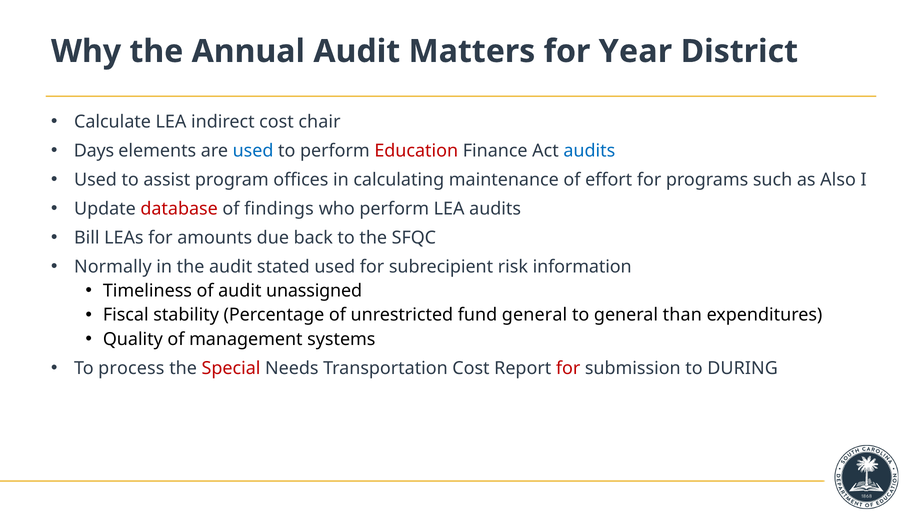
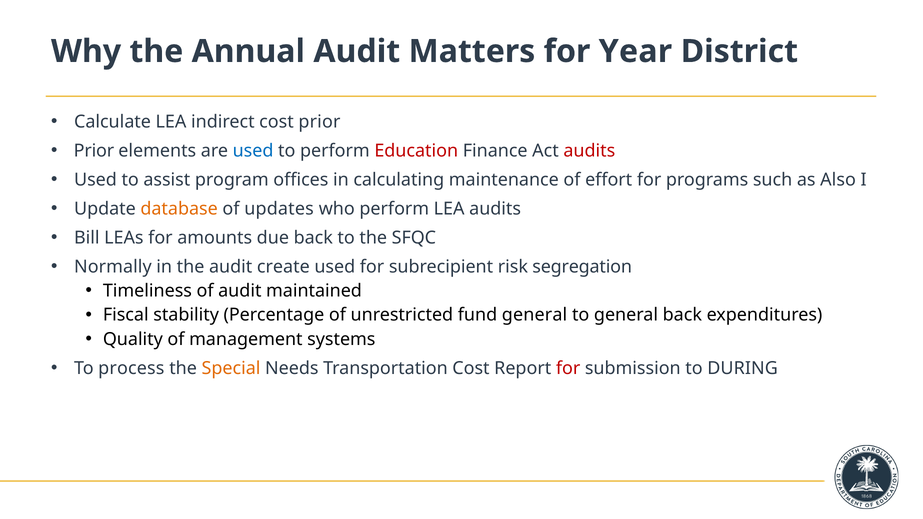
cost chair: chair -> prior
Days at (94, 151): Days -> Prior
audits at (589, 151) colour: blue -> red
database colour: red -> orange
findings: findings -> updates
stated: stated -> create
information: information -> segregation
unassigned: unassigned -> maintained
general than: than -> back
Special colour: red -> orange
